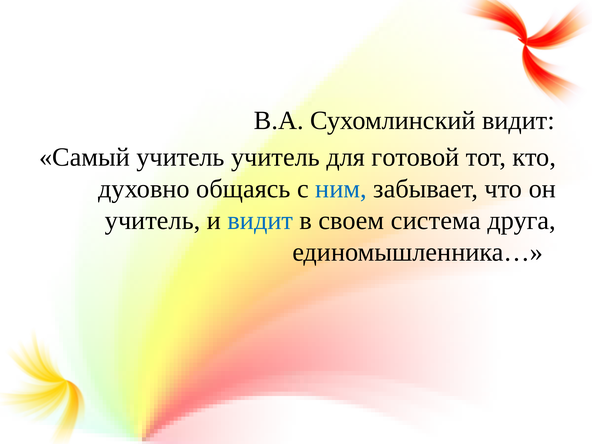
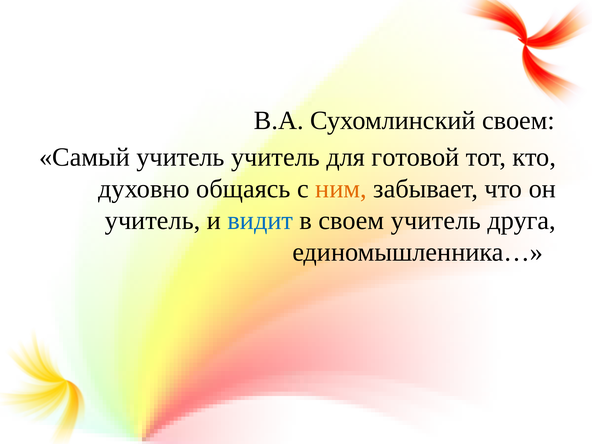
Сухомлинский видит: видит -> своем
ним colour: blue -> orange
своем система: система -> учитель
